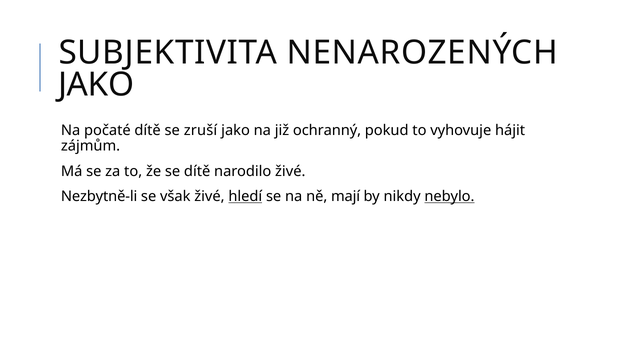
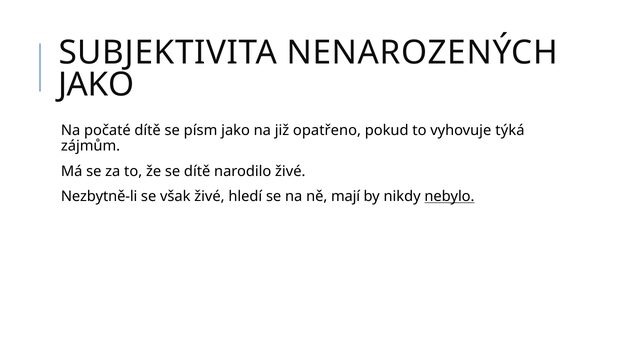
zruší: zruší -> písm
ochranný: ochranný -> opatřeno
hájit: hájit -> týká
hledí underline: present -> none
